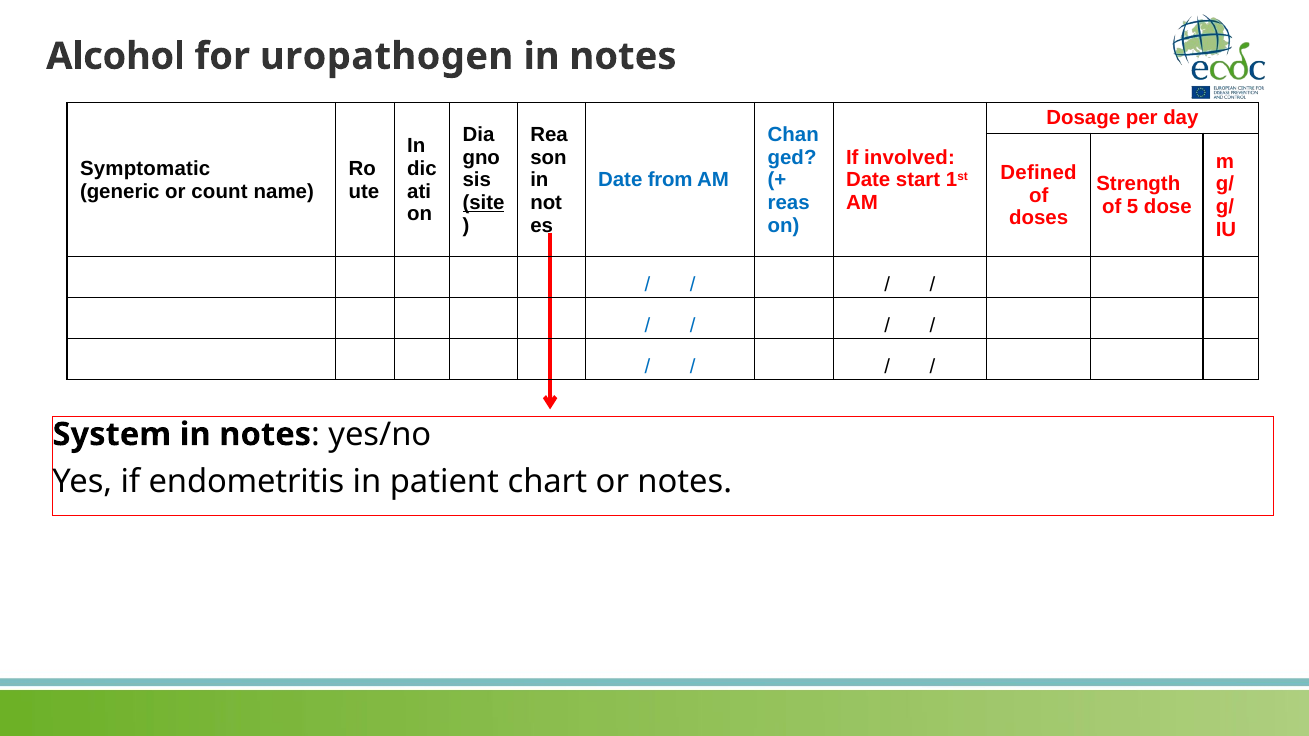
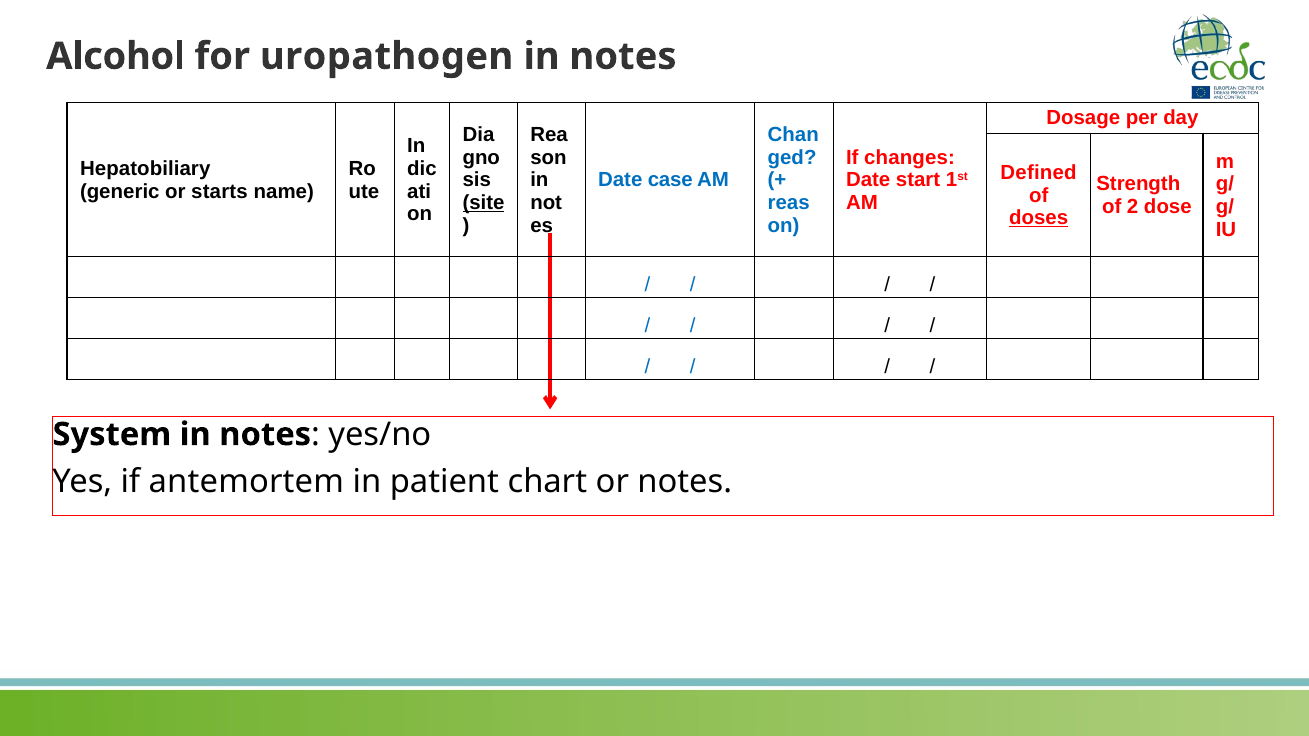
involved: involved -> changes
Symptomatic: Symptomatic -> Hepatobiliary
from: from -> case
count: count -> starts
5: 5 -> 2
doses underline: none -> present
endometritis: endometritis -> antemortem
